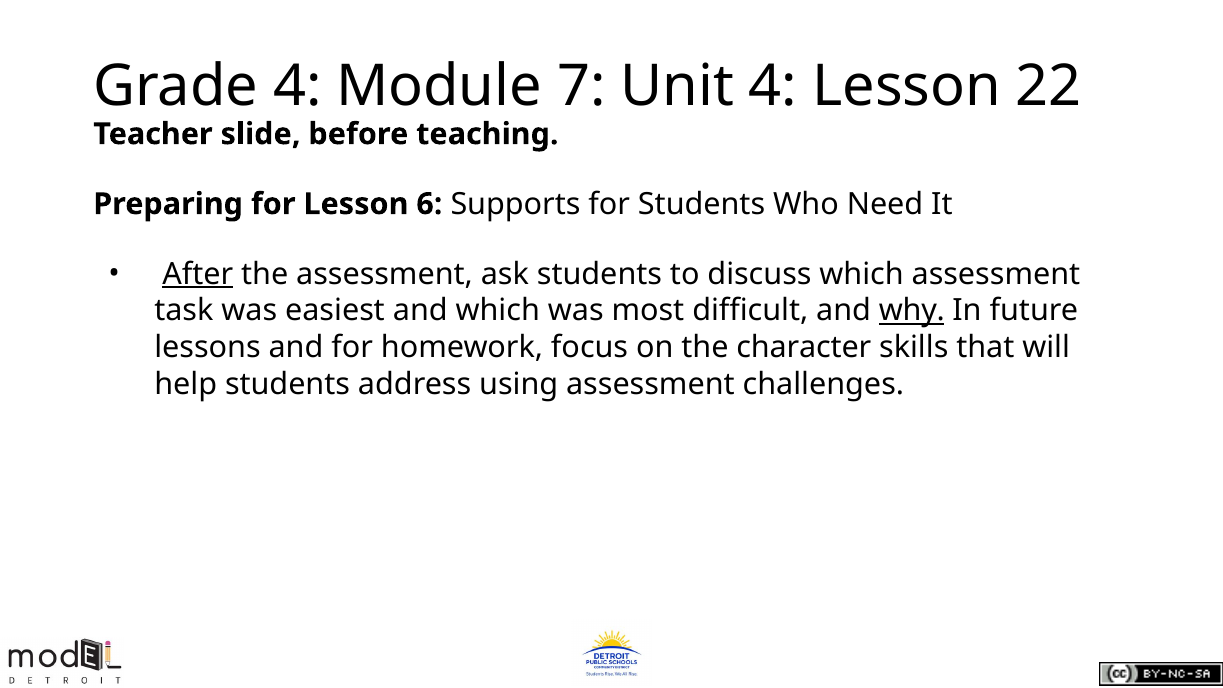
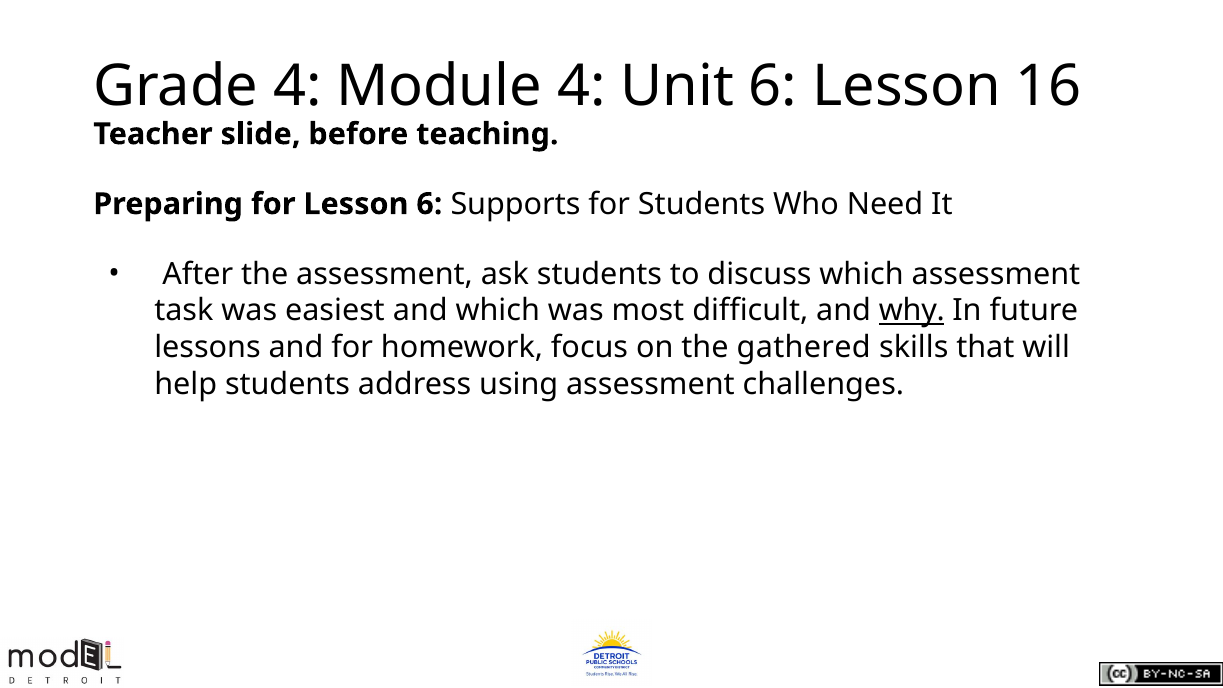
Module 7: 7 -> 4
Unit 4: 4 -> 6
22: 22 -> 16
After underline: present -> none
character: character -> gathered
